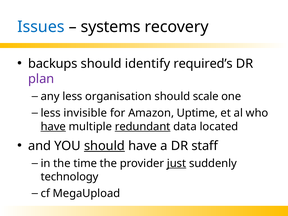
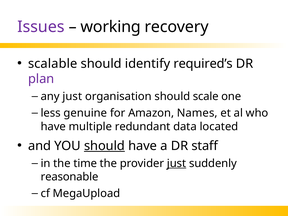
Issues colour: blue -> purple
systems: systems -> working
backups: backups -> scalable
any less: less -> just
invisible: invisible -> genuine
Uptime: Uptime -> Names
have at (53, 127) underline: present -> none
redundant underline: present -> none
technology: technology -> reasonable
